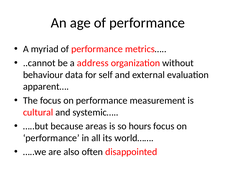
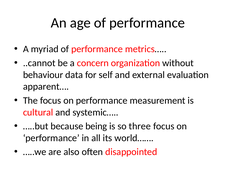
address: address -> concern
areas: areas -> being
hours: hours -> three
